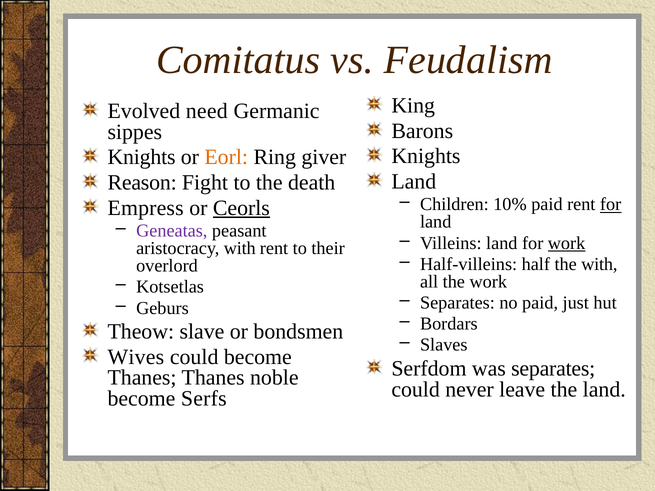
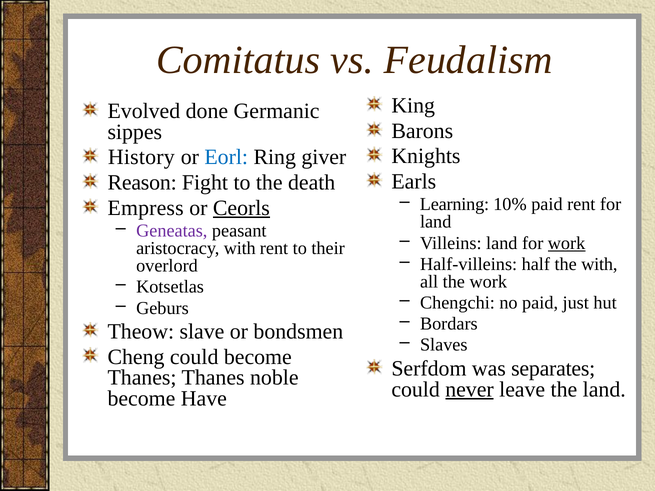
need: need -> done
Knights at (142, 157): Knights -> History
Eorl colour: orange -> blue
Land at (414, 182): Land -> Earls
Children: Children -> Learning
for at (611, 205) underline: present -> none
Separates at (457, 303): Separates -> Chengchi
Wives: Wives -> Cheng
never underline: none -> present
Serfs: Serfs -> Have
